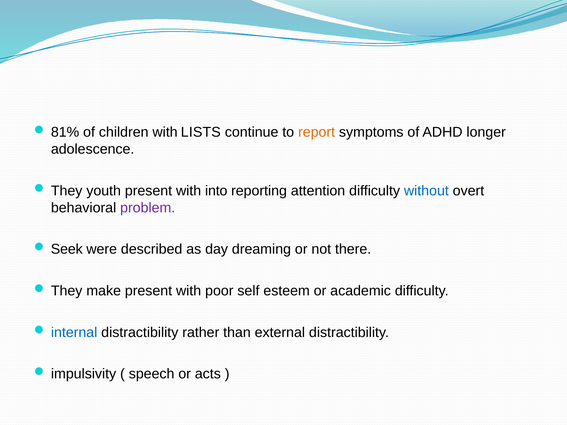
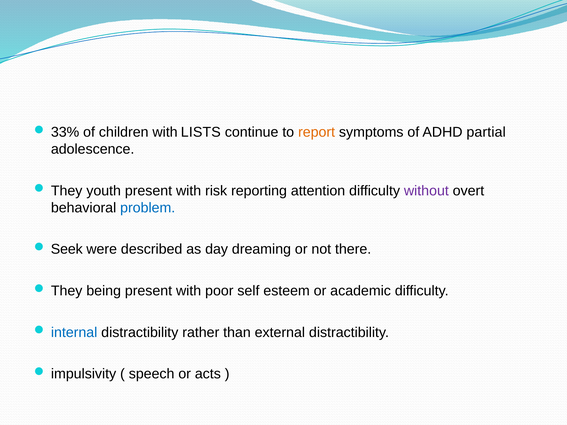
81%: 81% -> 33%
longer: longer -> partial
into: into -> risk
without colour: blue -> purple
problem colour: purple -> blue
make: make -> being
